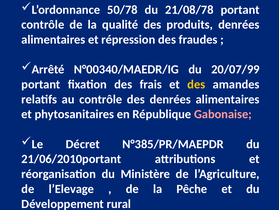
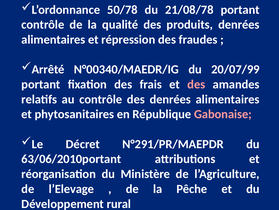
des at (196, 84) colour: yellow -> pink
N°385/PR/MAEPDR: N°385/PR/MAEPDR -> N°291/PR/MAEPDR
21/06/2010portant: 21/06/2010portant -> 63/06/2010portant
